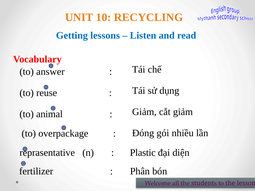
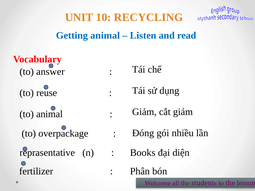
Getting lessons: lessons -> animal
Plastic: Plastic -> Books
